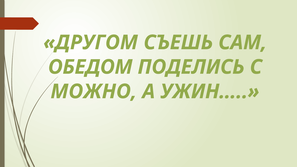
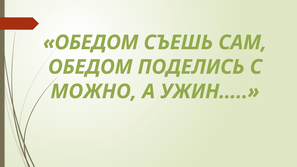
ДРУГОМ at (91, 43): ДРУГОМ -> ОБЕДОМ
